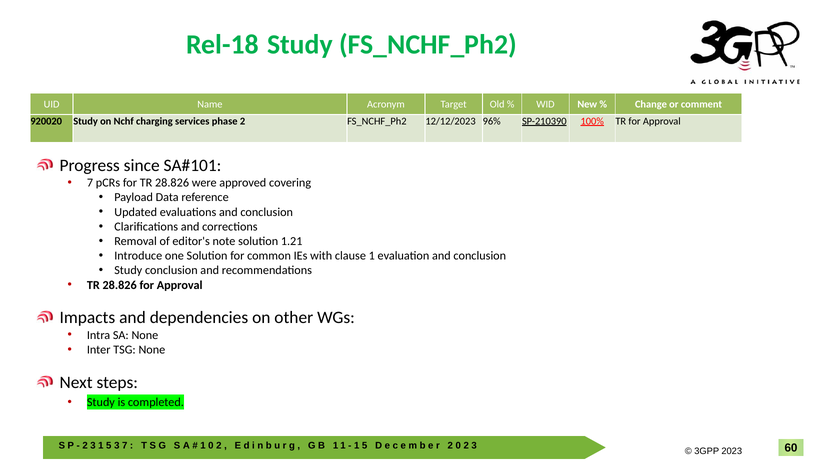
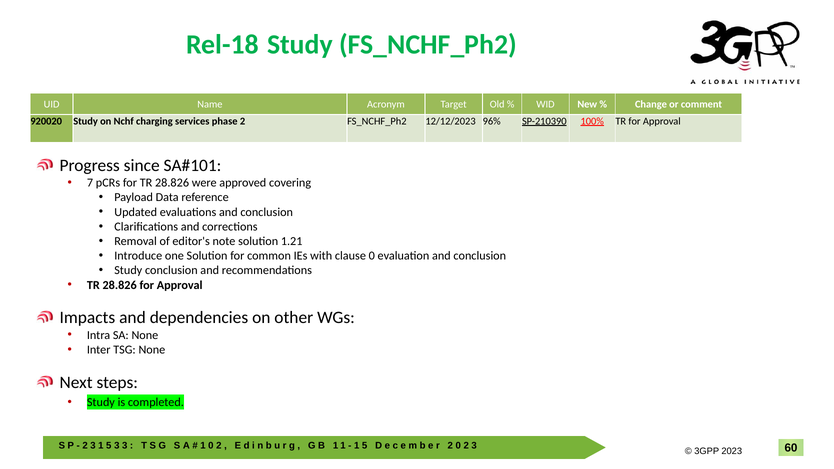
clause 1: 1 -> 0
7 at (125, 446): 7 -> 3
